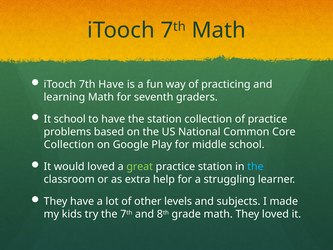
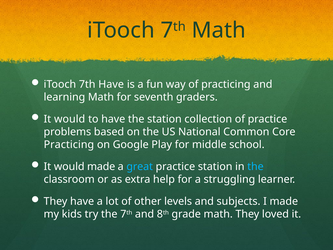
school at (70, 119): school -> would
Collection at (69, 144): Collection -> Practicing
would loved: loved -> made
great colour: light green -> light blue
